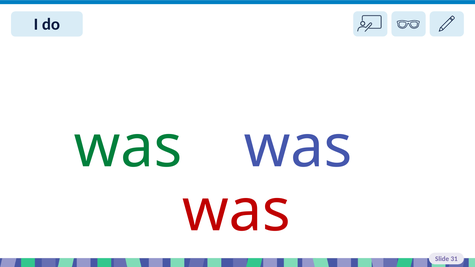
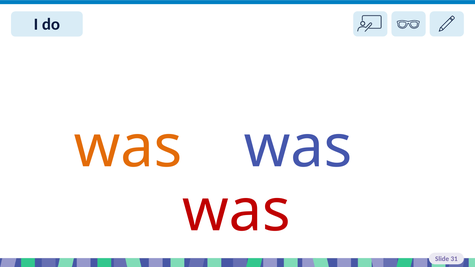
was at (128, 147) colour: green -> orange
